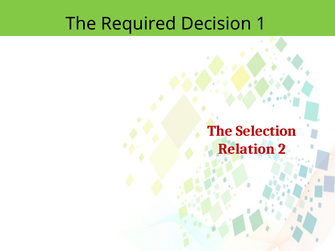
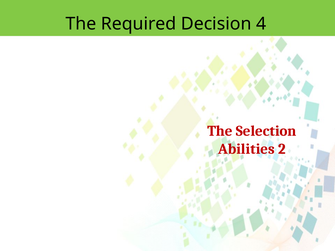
1: 1 -> 4
Relation: Relation -> Abilities
